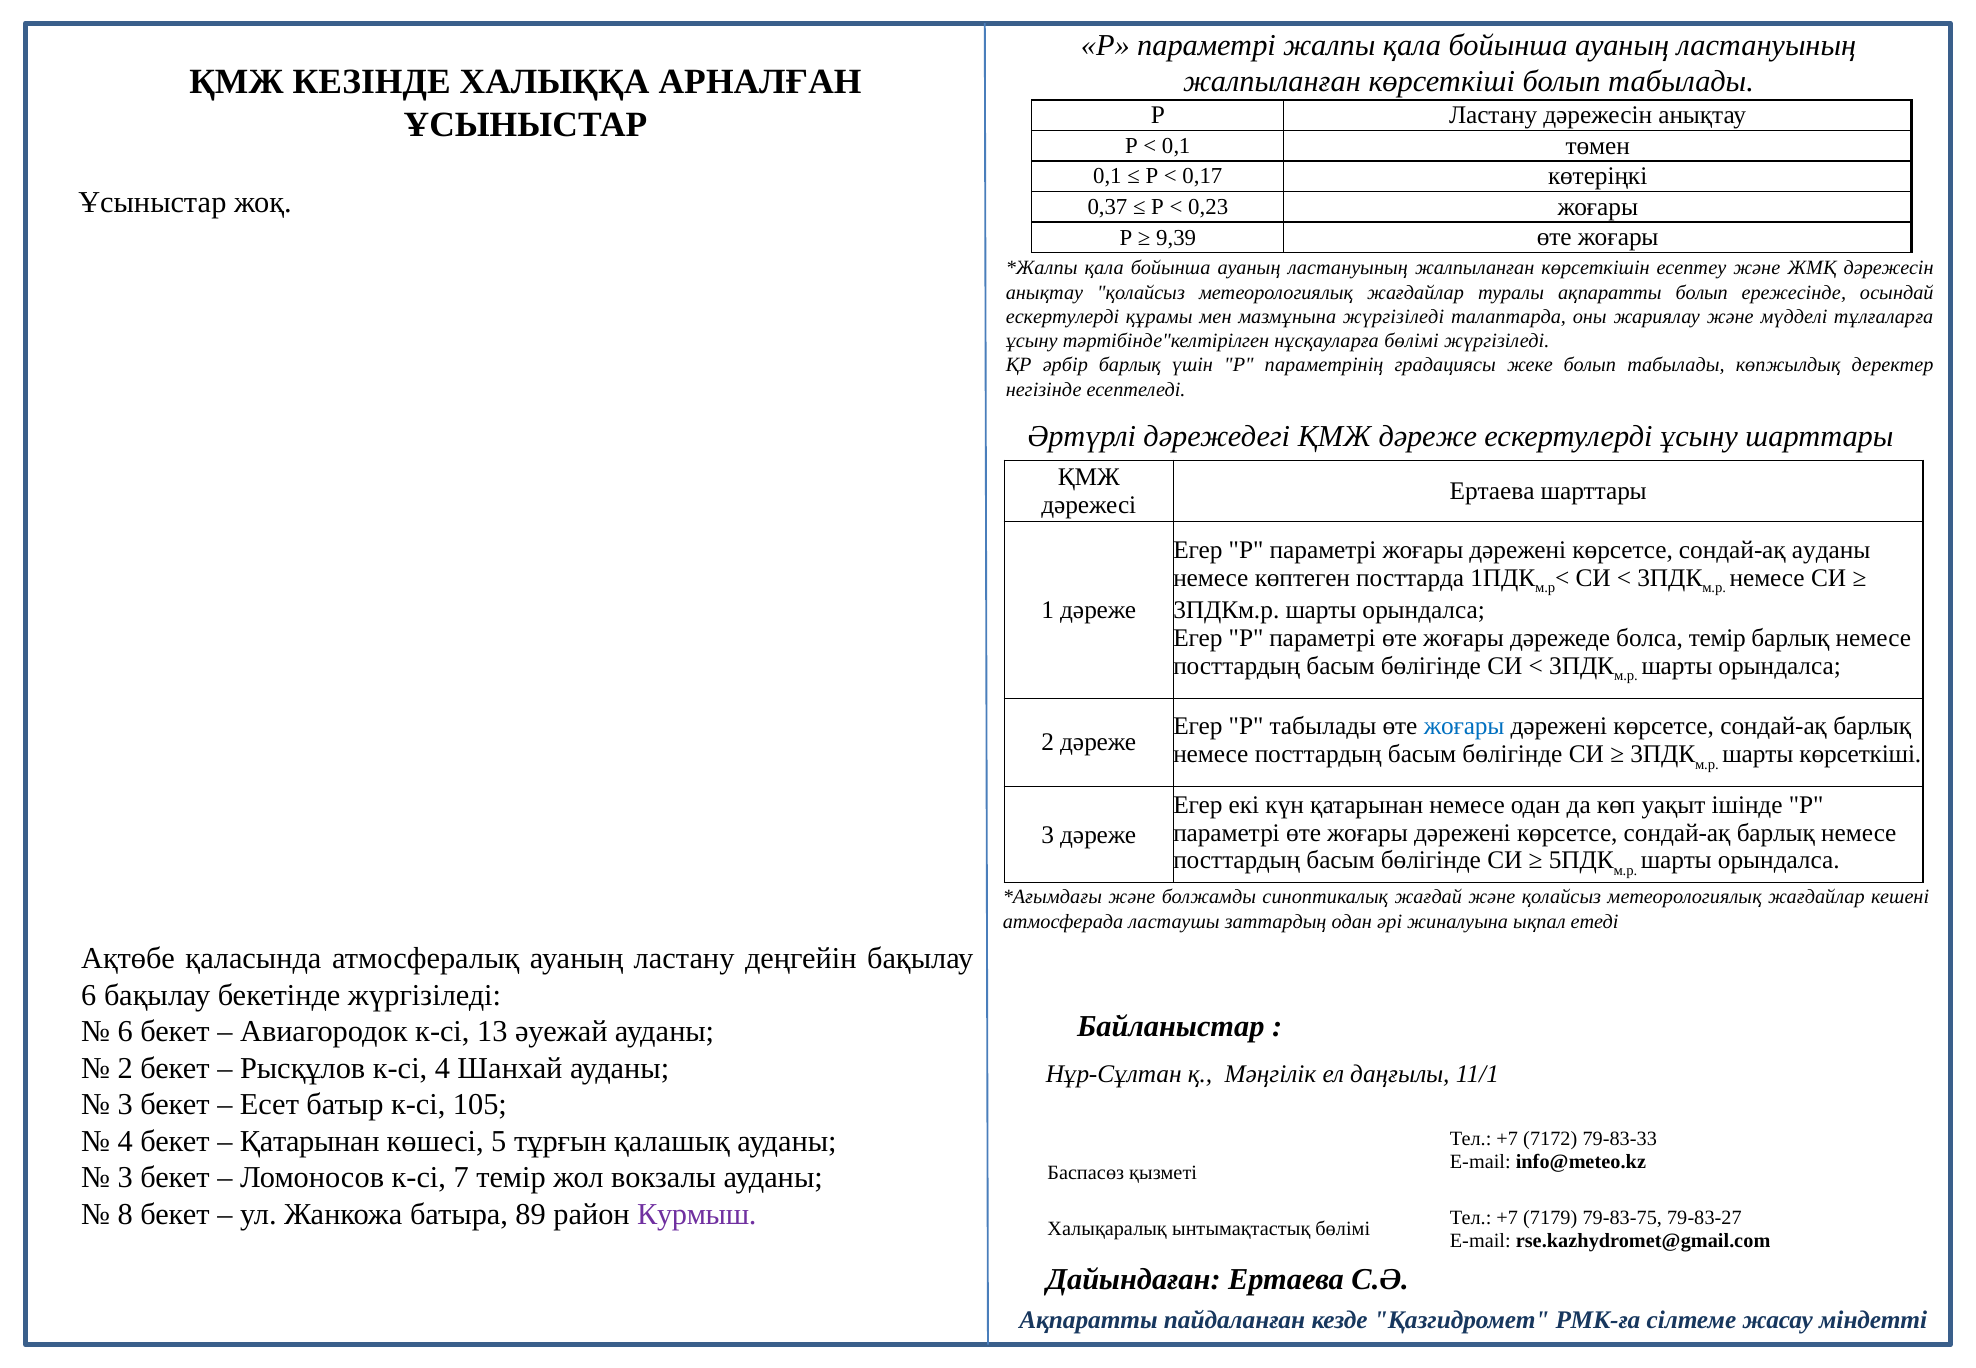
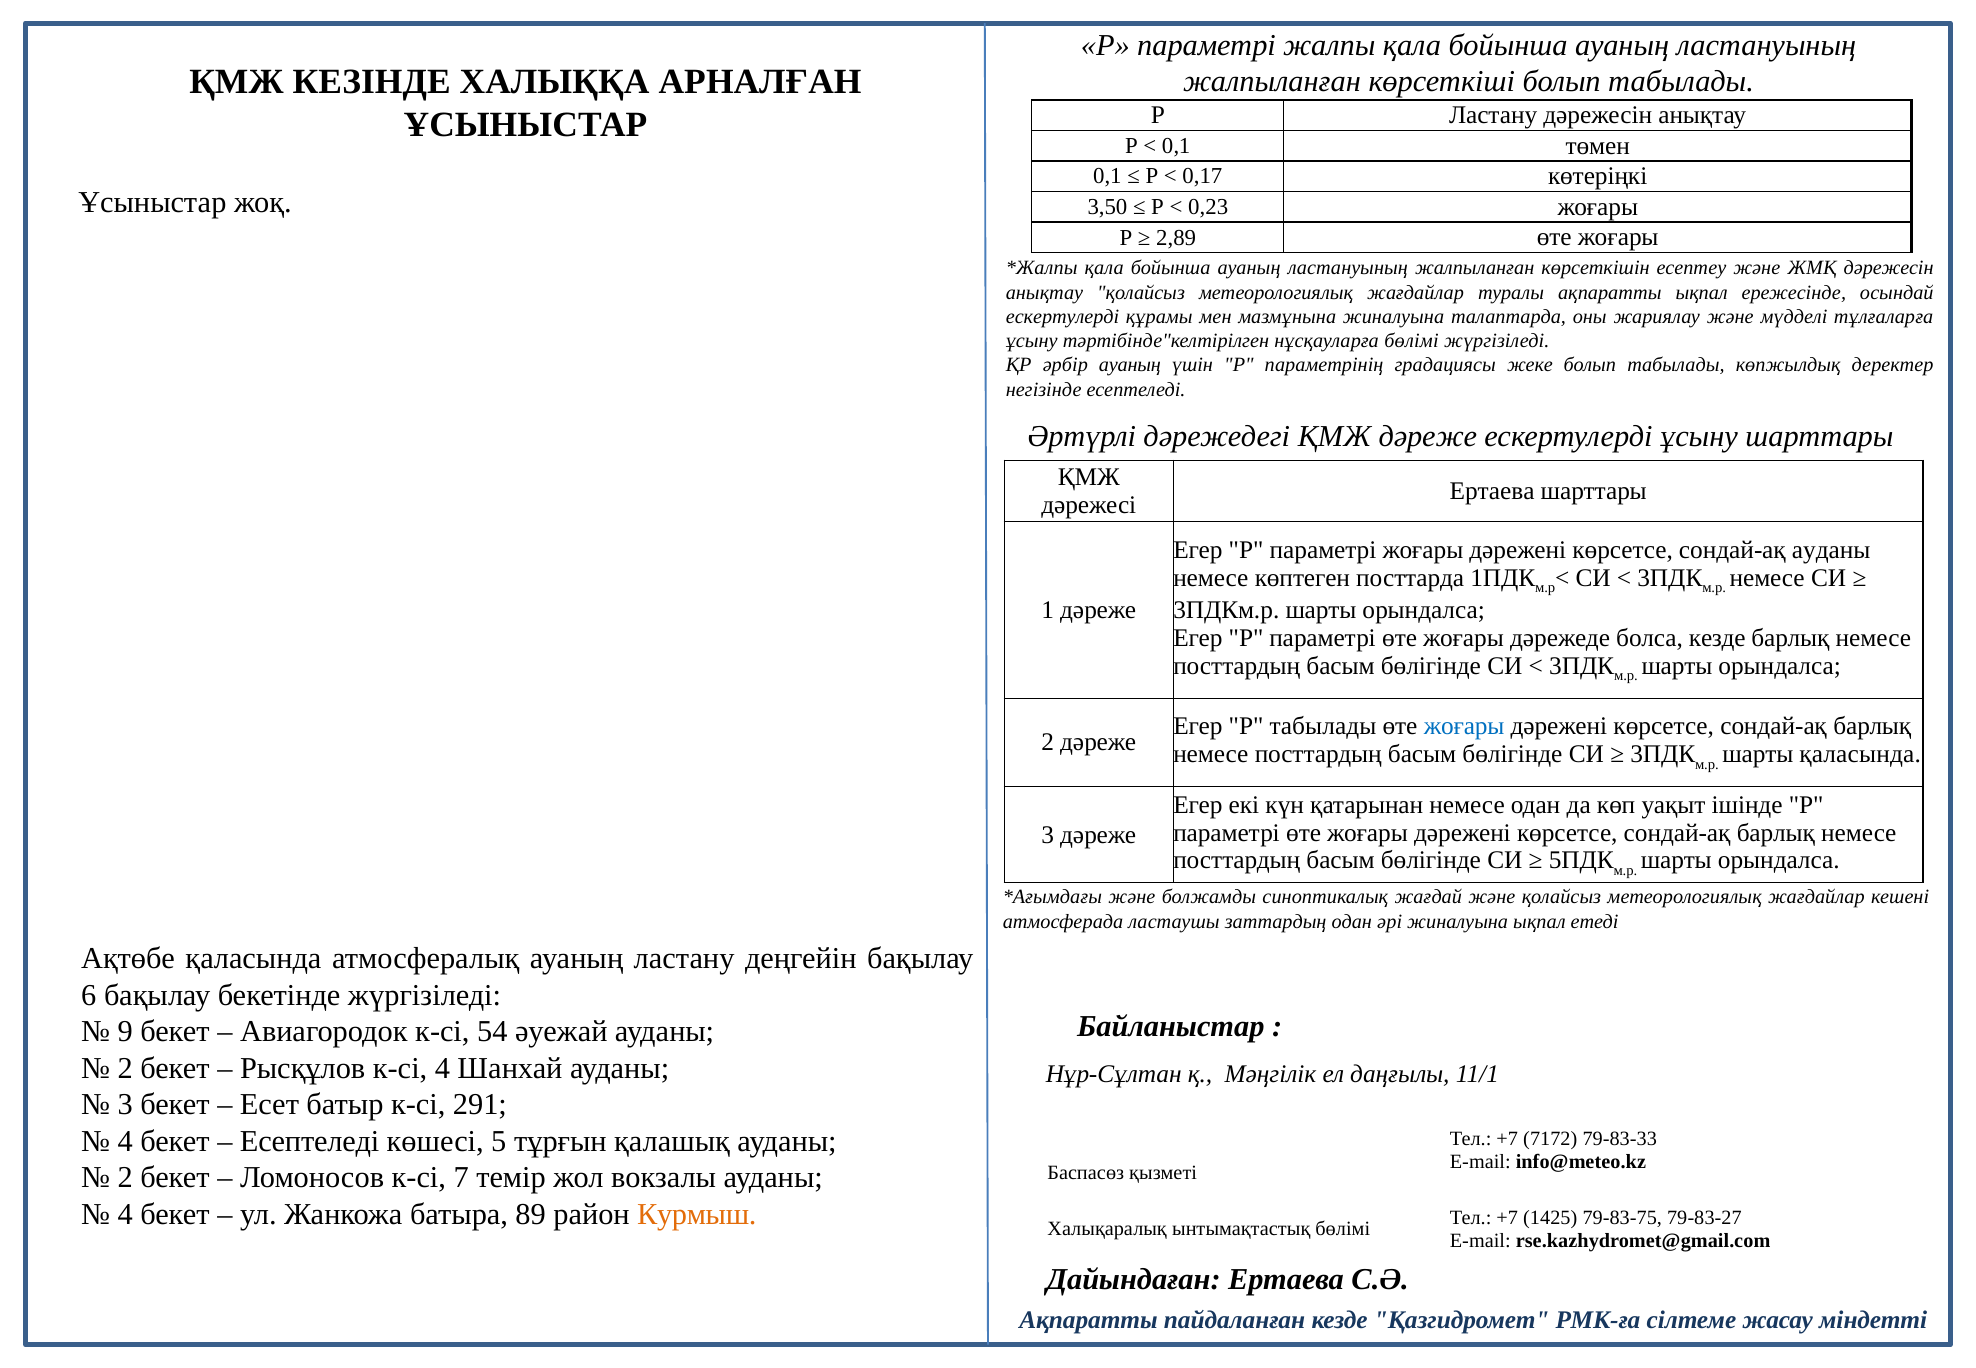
0,37: 0,37 -> 3,50
9,39: 9,39 -> 2,89
ақпаратты болып: болып -> ықпал
мазмұнына жүргізіледі: жүргізіледі -> жиналуына
әрбір барлық: барлық -> ауаның
болса темір: темір -> кезде
шарты көрсеткіші: көрсеткіші -> қаласында
6 at (125, 1032): 6 -> 9
13: 13 -> 54
105: 105 -> 291
Қатарынан at (310, 1141): Қатарынан -> Есептеледі
3 at (125, 1178): 3 -> 2
8 at (125, 1214): 8 -> 4
Курмыш colour: purple -> orange
7179: 7179 -> 1425
